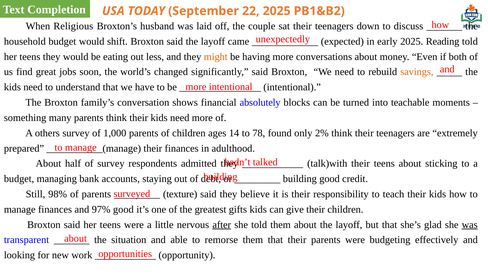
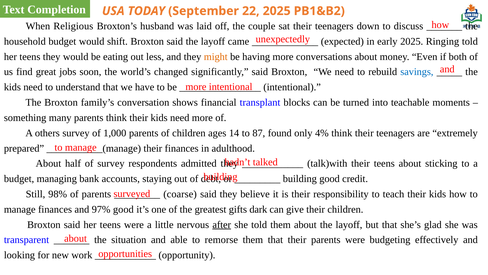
Reading: Reading -> Ringing
savings colour: orange -> blue
absolutely: absolutely -> transplant
78: 78 -> 87
2%: 2% -> 4%
texture: texture -> coarse
gifts kids: kids -> dark
was at (470, 224) underline: present -> none
